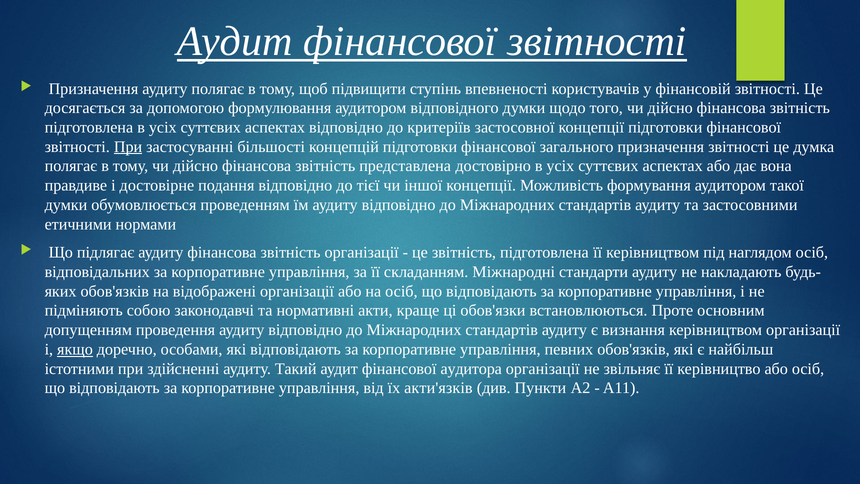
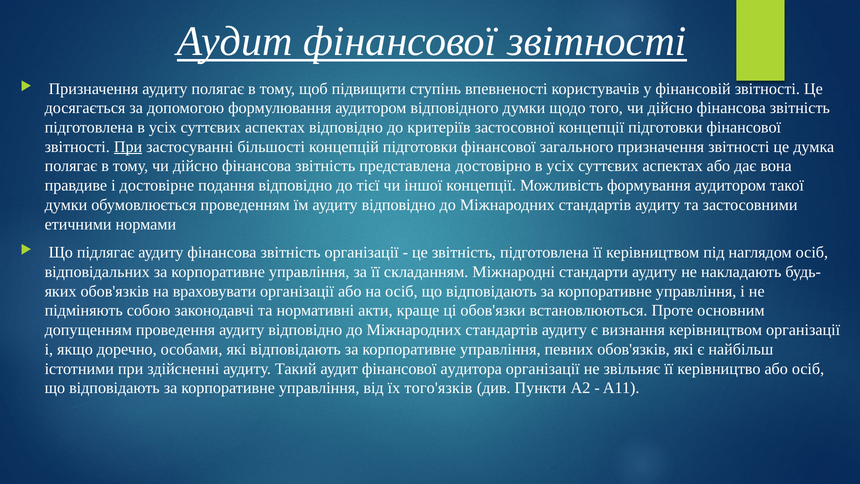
відображені: відображені -> враховувати
якщо underline: present -> none
акти'язків: акти'язків -> того'язків
